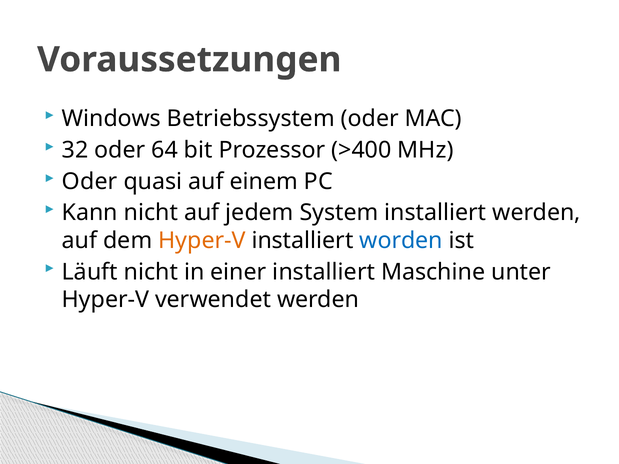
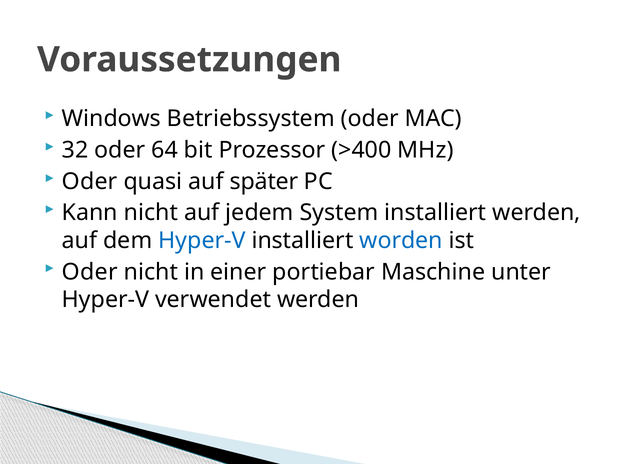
einem: einem -> später
Hyper-V at (202, 241) colour: orange -> blue
Läuft at (90, 272): Läuft -> Oder
einer installiert: installiert -> portiebar
